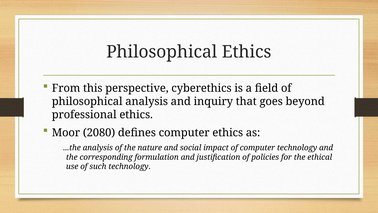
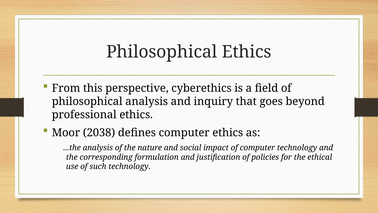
2080: 2080 -> 2038
